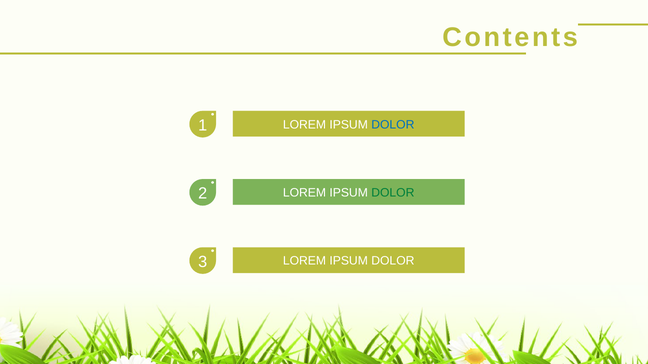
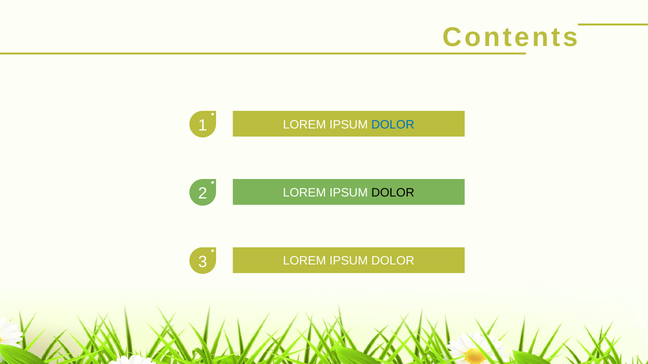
DOLOR at (393, 193) colour: green -> black
